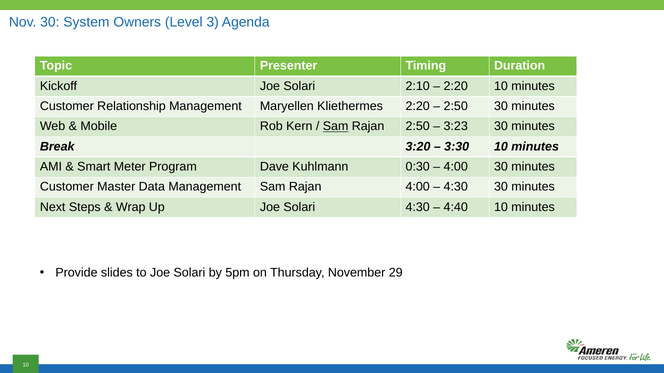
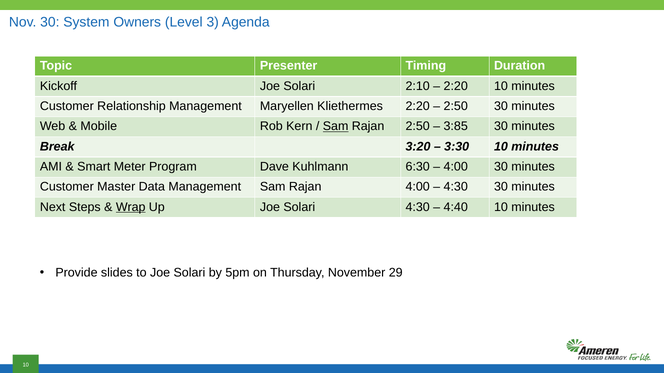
3:23: 3:23 -> 3:85
0:30: 0:30 -> 6:30
Wrap underline: none -> present
